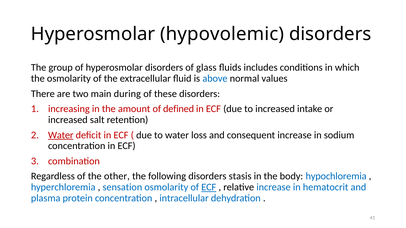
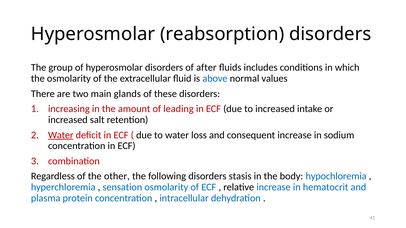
hypovolemic: hypovolemic -> reabsorption
glass: glass -> after
during: during -> glands
defined: defined -> leading
ECF at (209, 188) underline: present -> none
